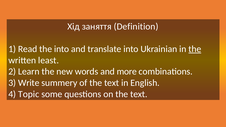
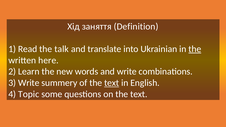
the into: into -> talk
least: least -> here
and more: more -> write
text at (112, 83) underline: none -> present
